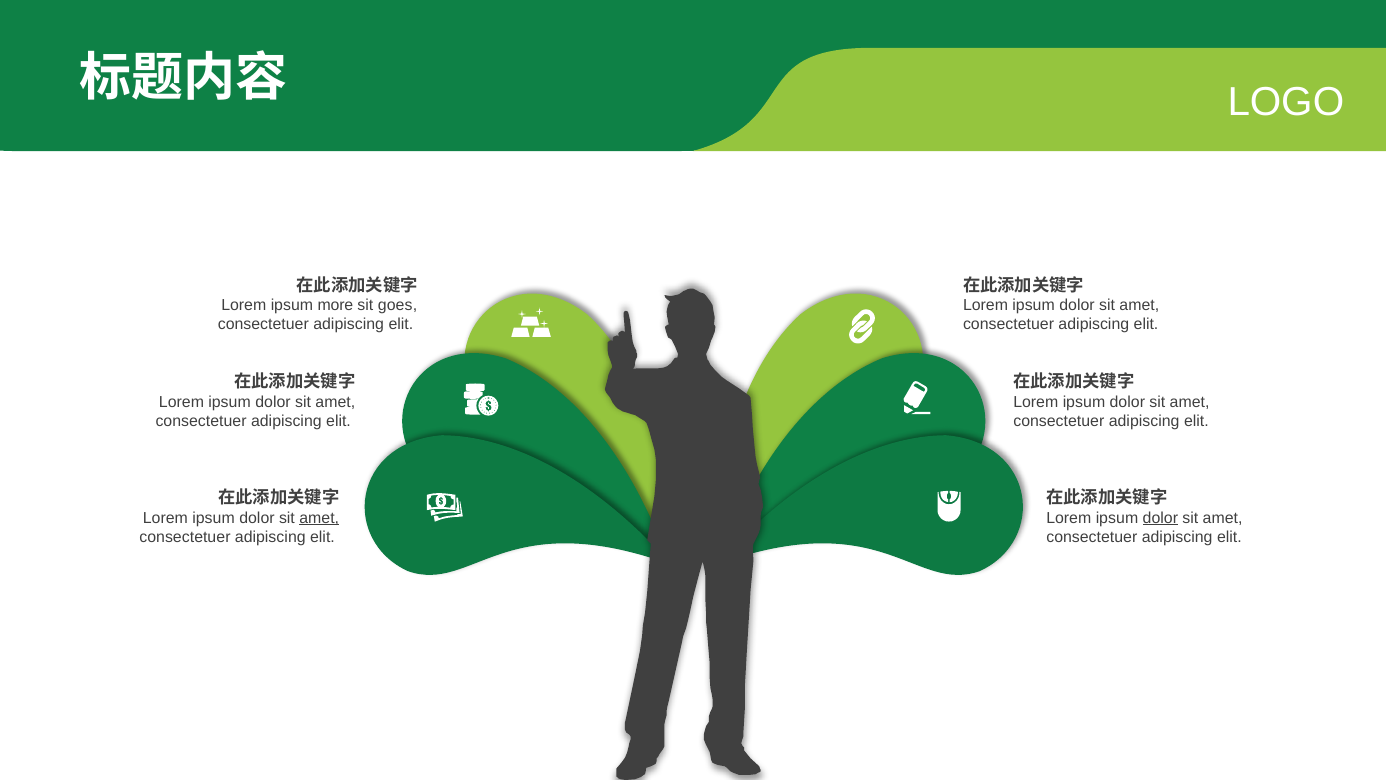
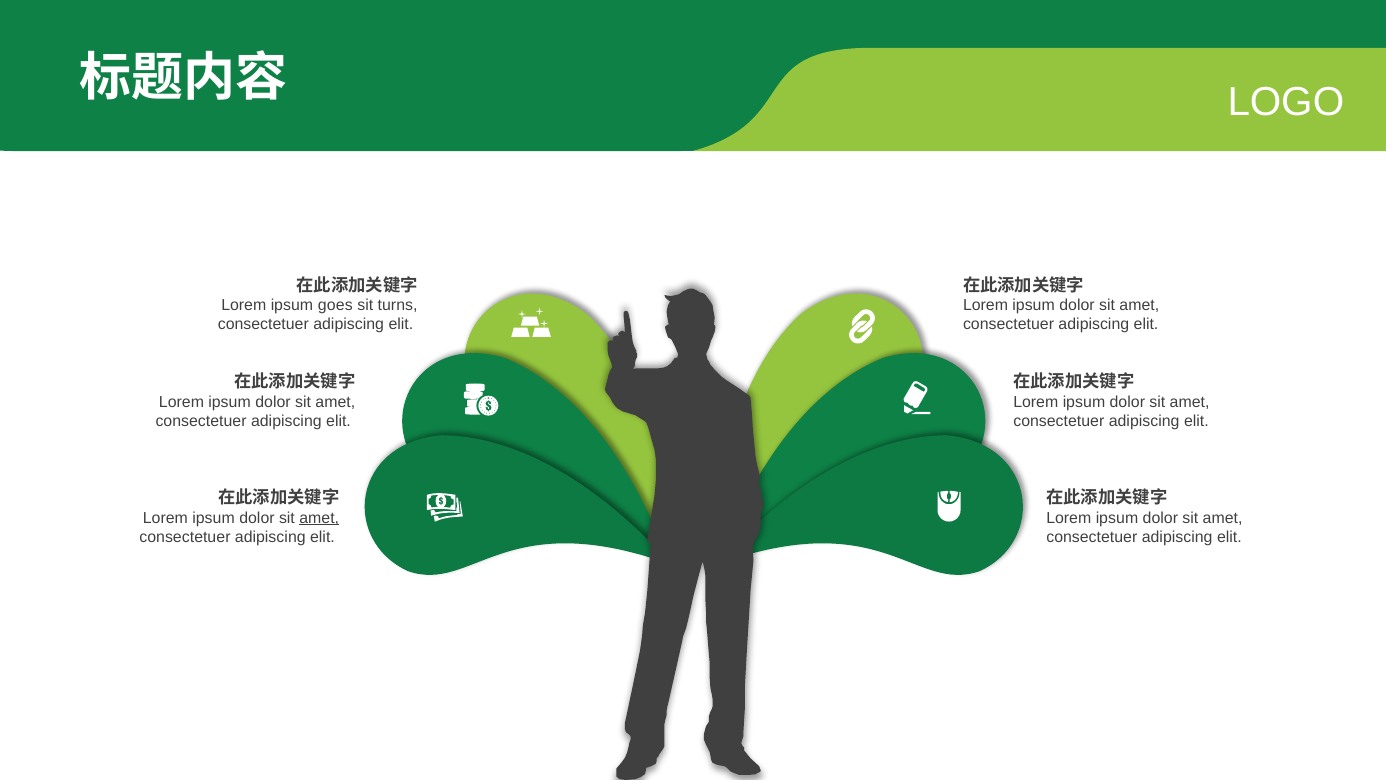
more: more -> goes
goes: goes -> turns
dolor at (1160, 518) underline: present -> none
